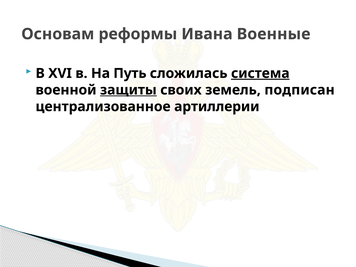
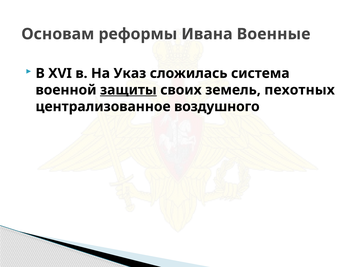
Путь: Путь -> Указ
система underline: present -> none
подписан: подписан -> пехотных
артиллерии: артиллерии -> воздушного
